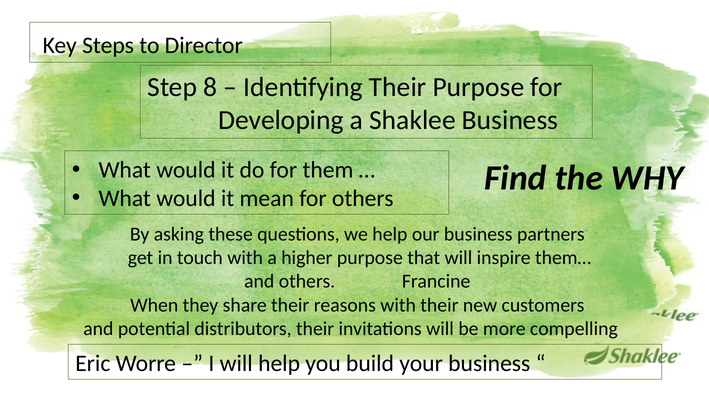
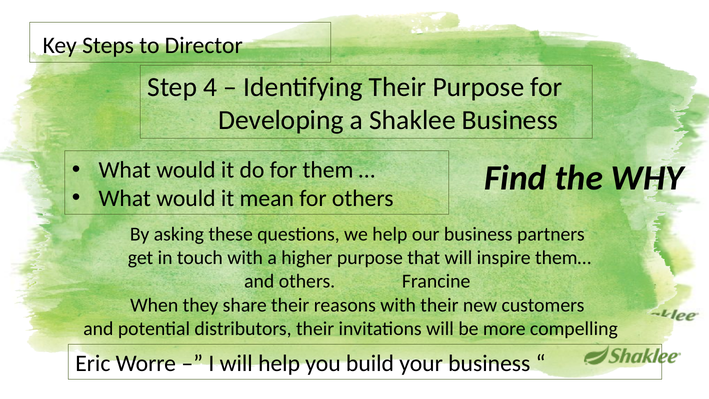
8: 8 -> 4
